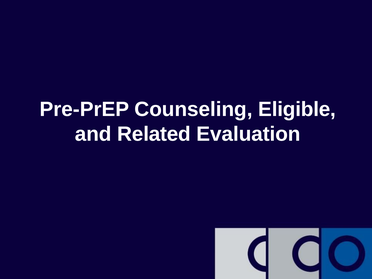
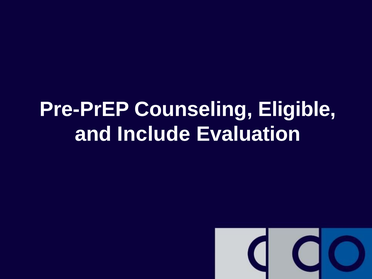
Related: Related -> Include
